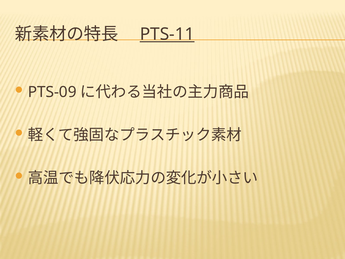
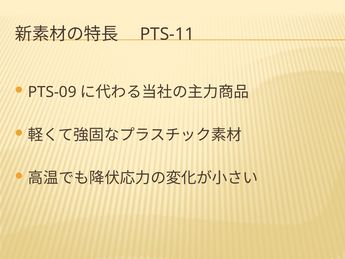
PTS-11 underline: present -> none
